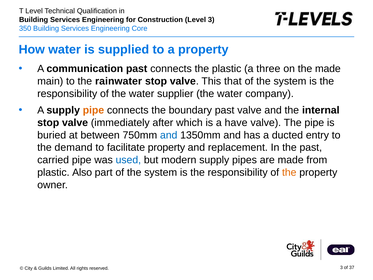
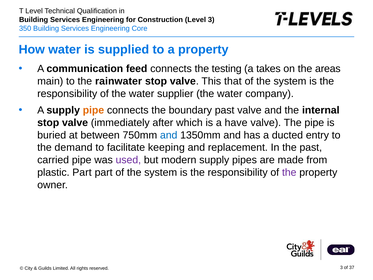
communication past: past -> feed
the plastic: plastic -> testing
three: three -> takes
the made: made -> areas
facilitate property: property -> keeping
used colour: blue -> purple
plastic Also: Also -> Part
the at (289, 172) colour: orange -> purple
